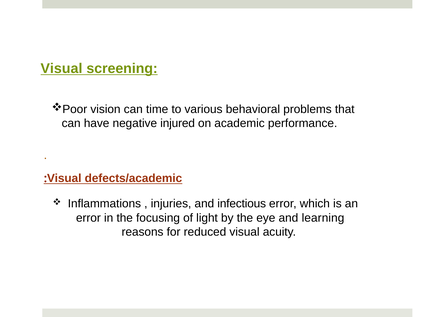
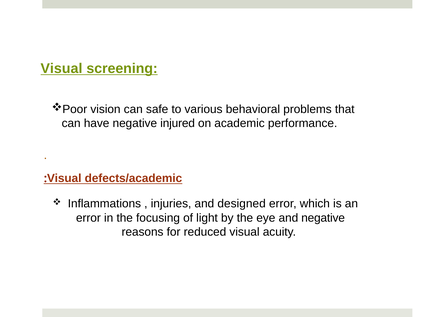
time: time -> safe
infectious: infectious -> designed
and learning: learning -> negative
